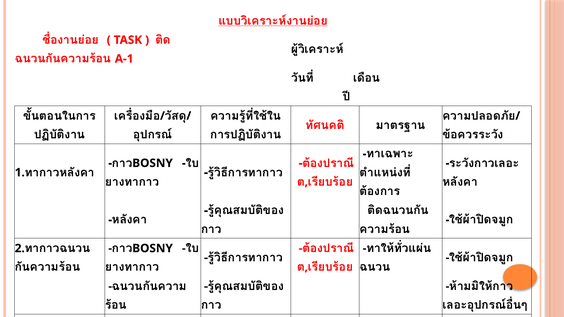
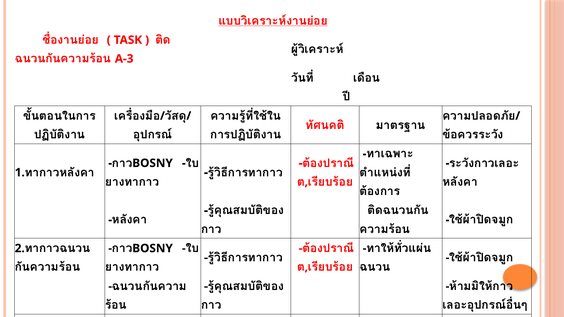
A-1: A-1 -> A-3
